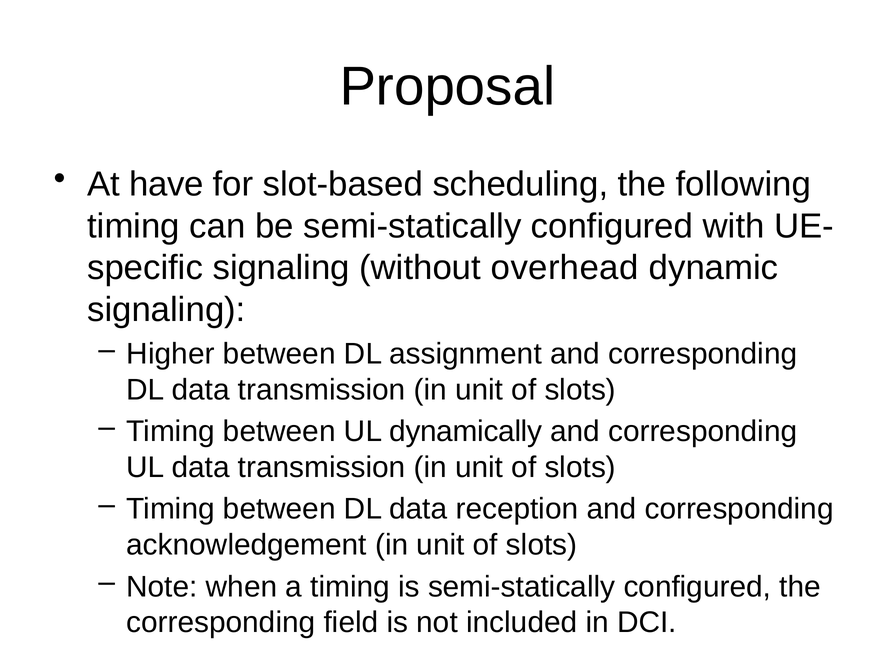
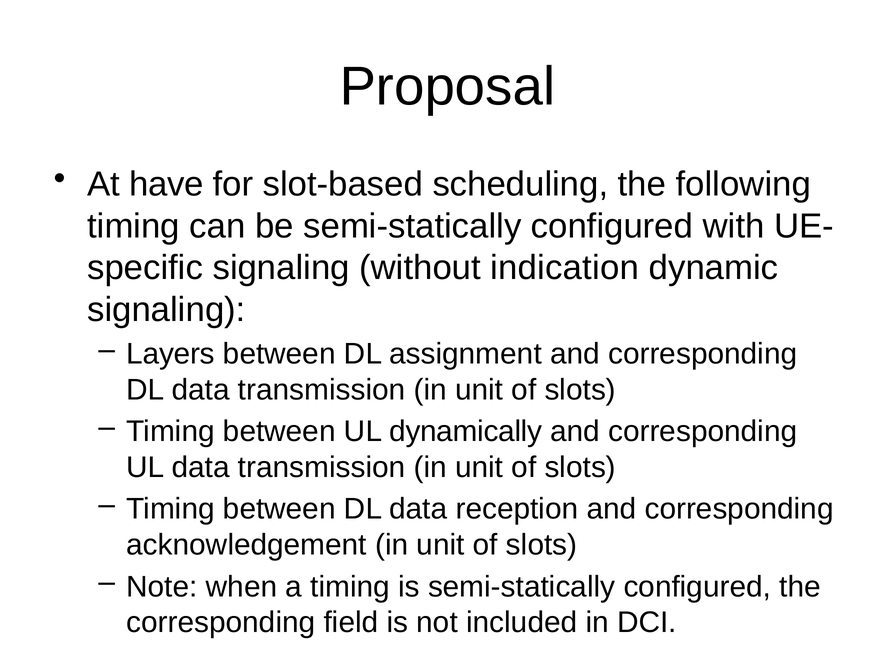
overhead: overhead -> indication
Higher: Higher -> Layers
